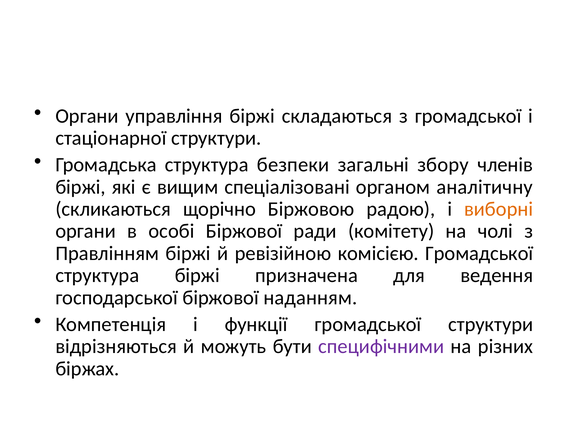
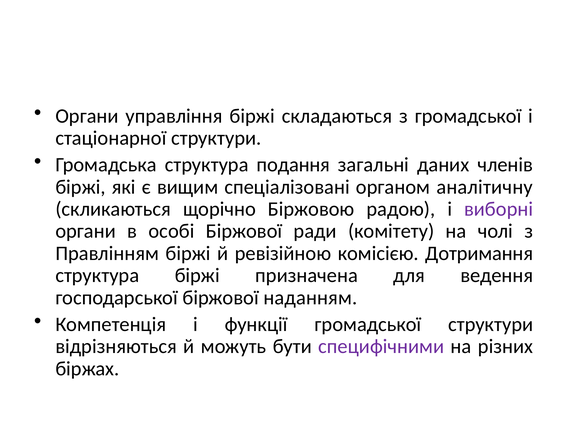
безпеки: безпеки -> подання
збору: збору -> даних
виборні colour: orange -> purple
комісією Громадської: Громадської -> Дотримання
